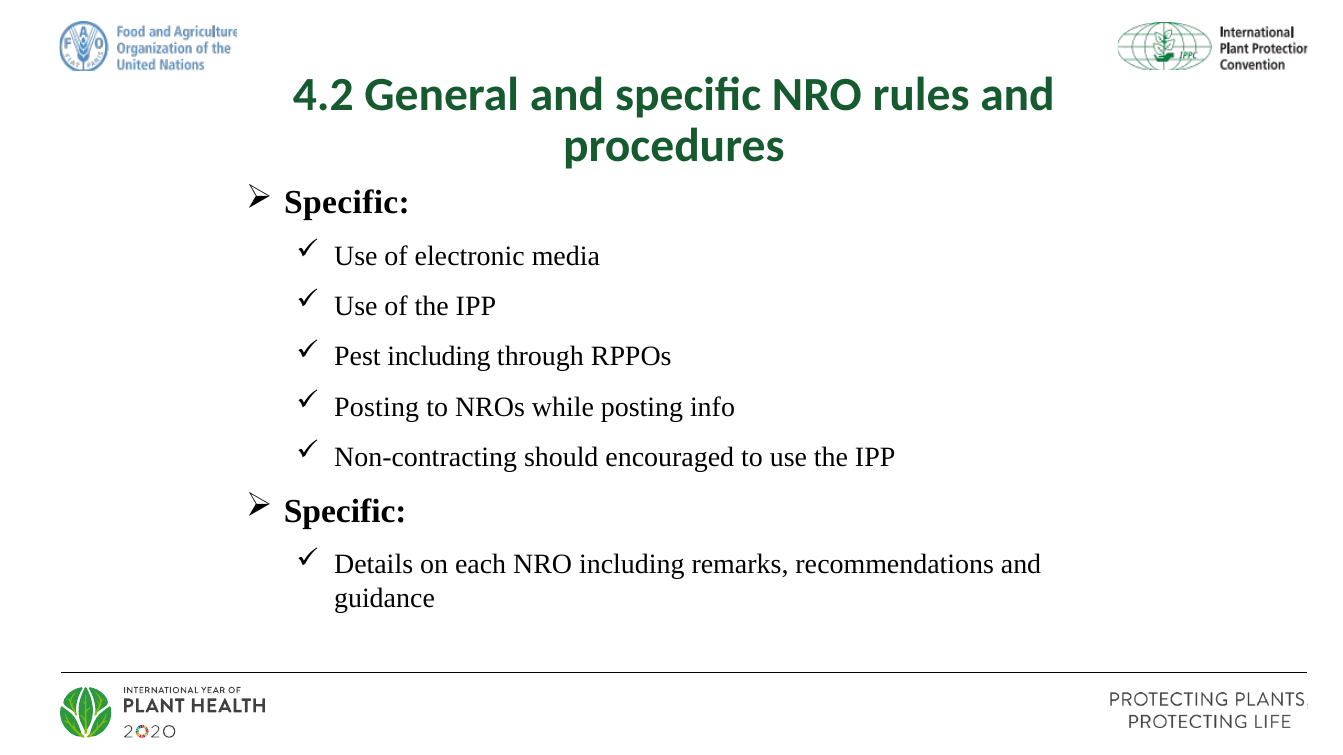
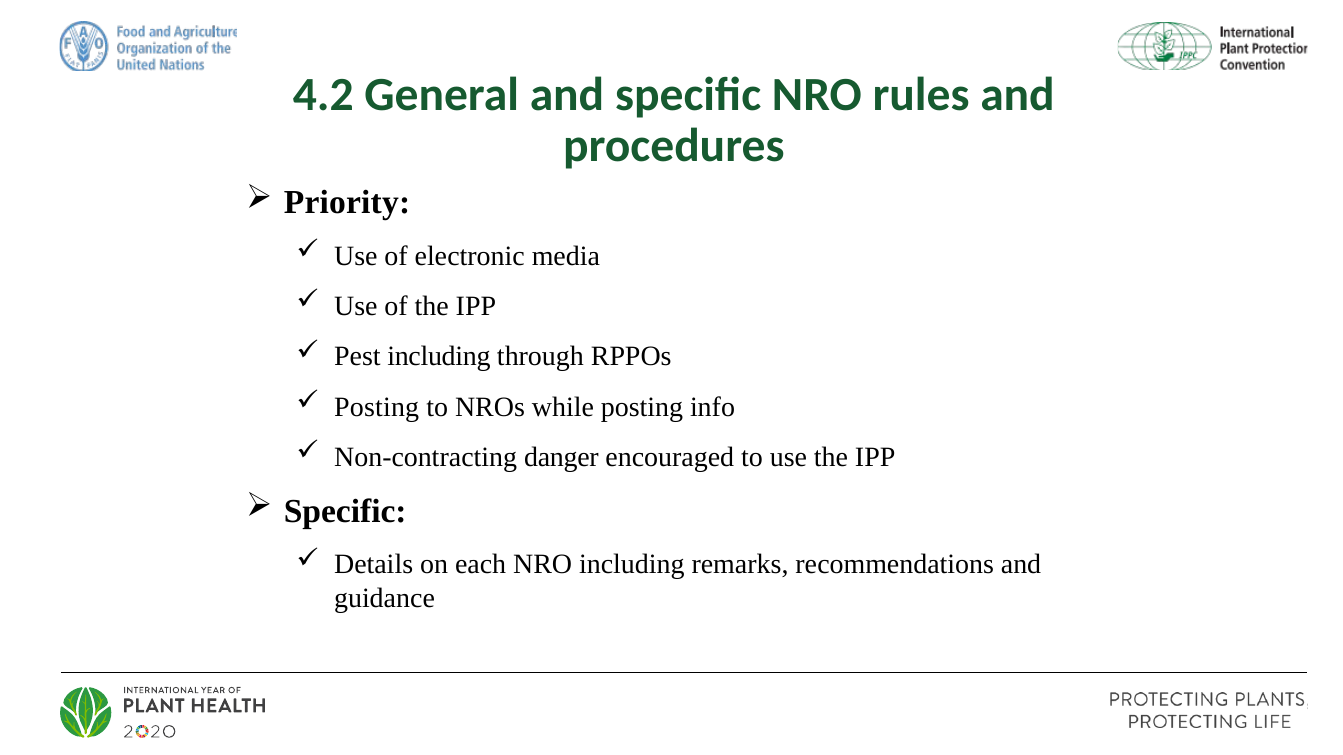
Specific at (347, 203): Specific -> Priority
should: should -> danger
